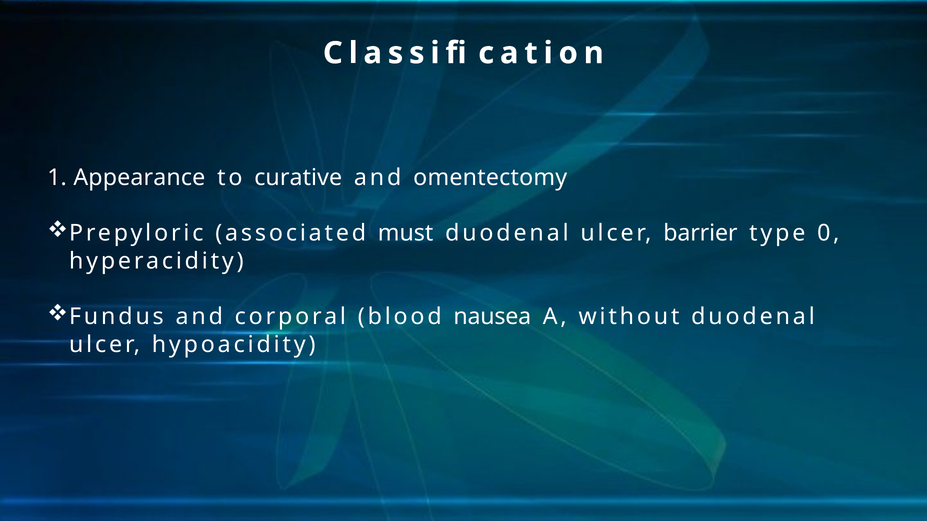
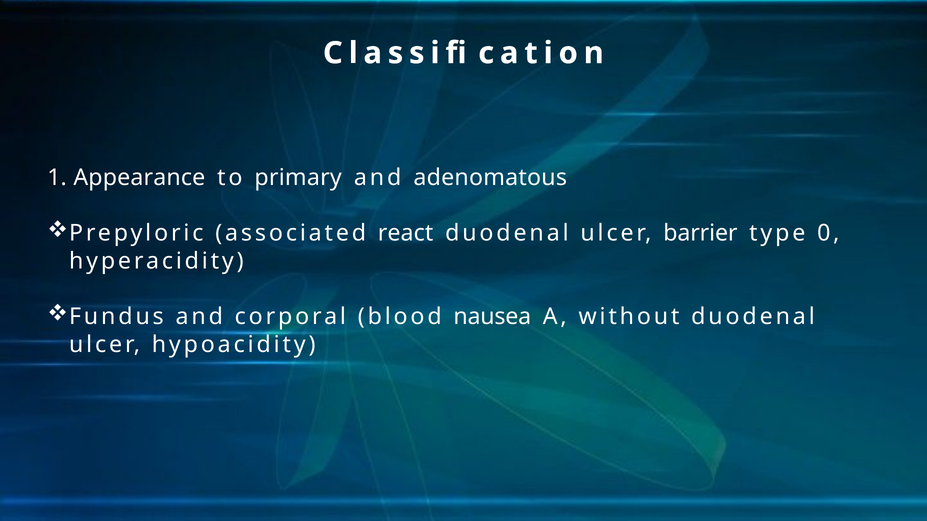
curative: curative -> primary
omentectomy: omentectomy -> adenomatous
must: must -> react
